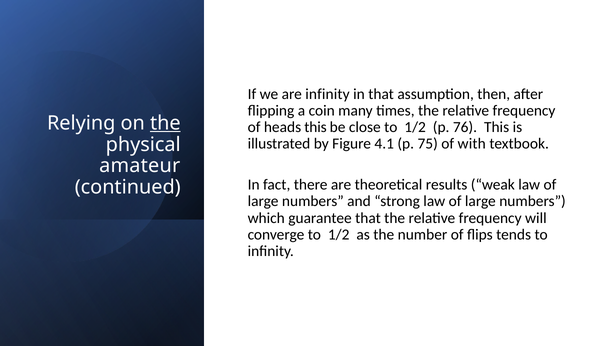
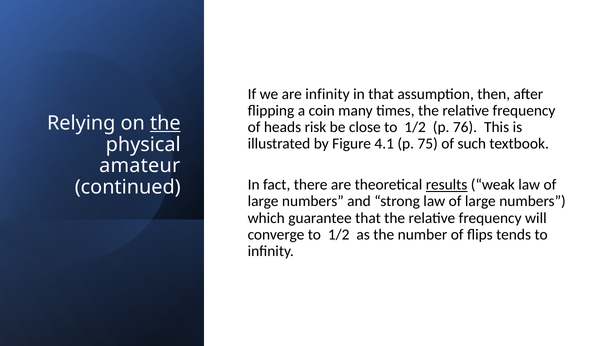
heads this: this -> risk
with: with -> such
results underline: none -> present
